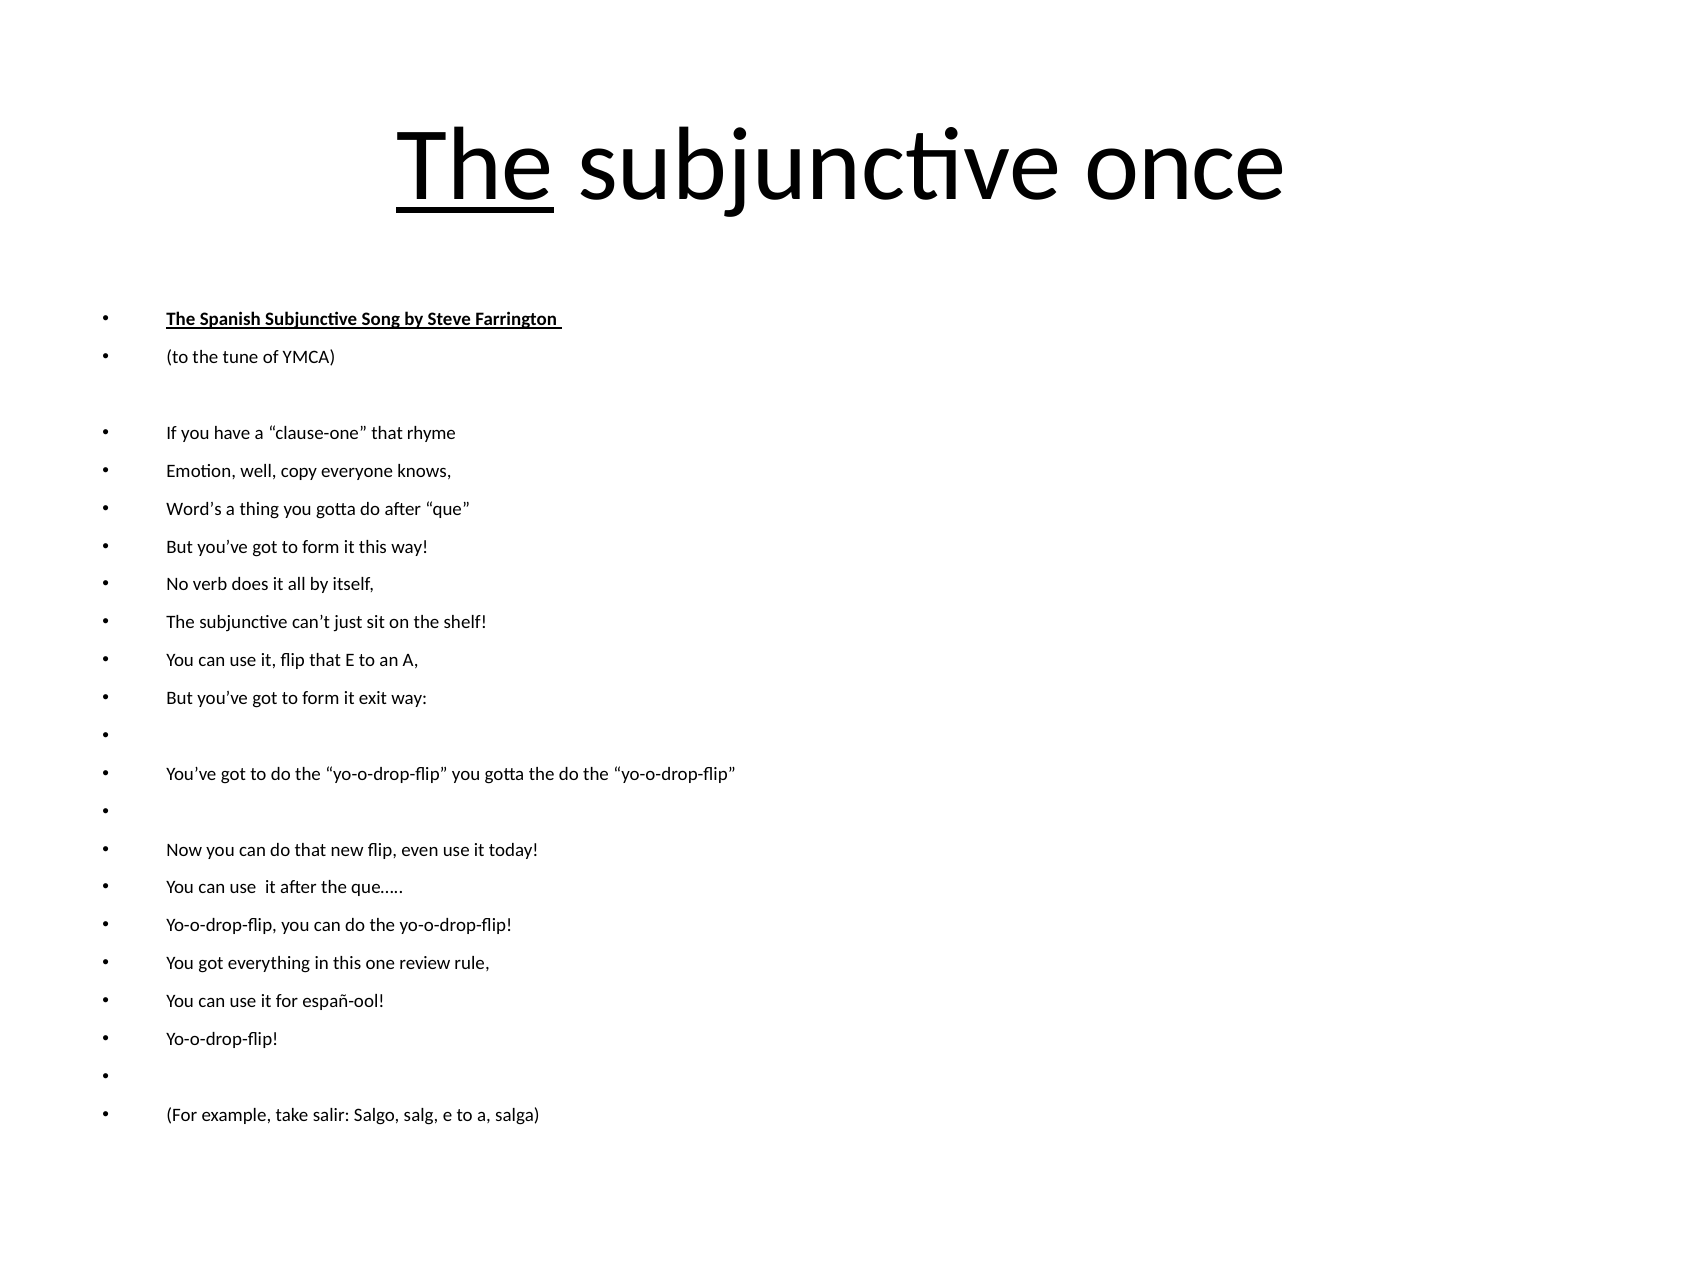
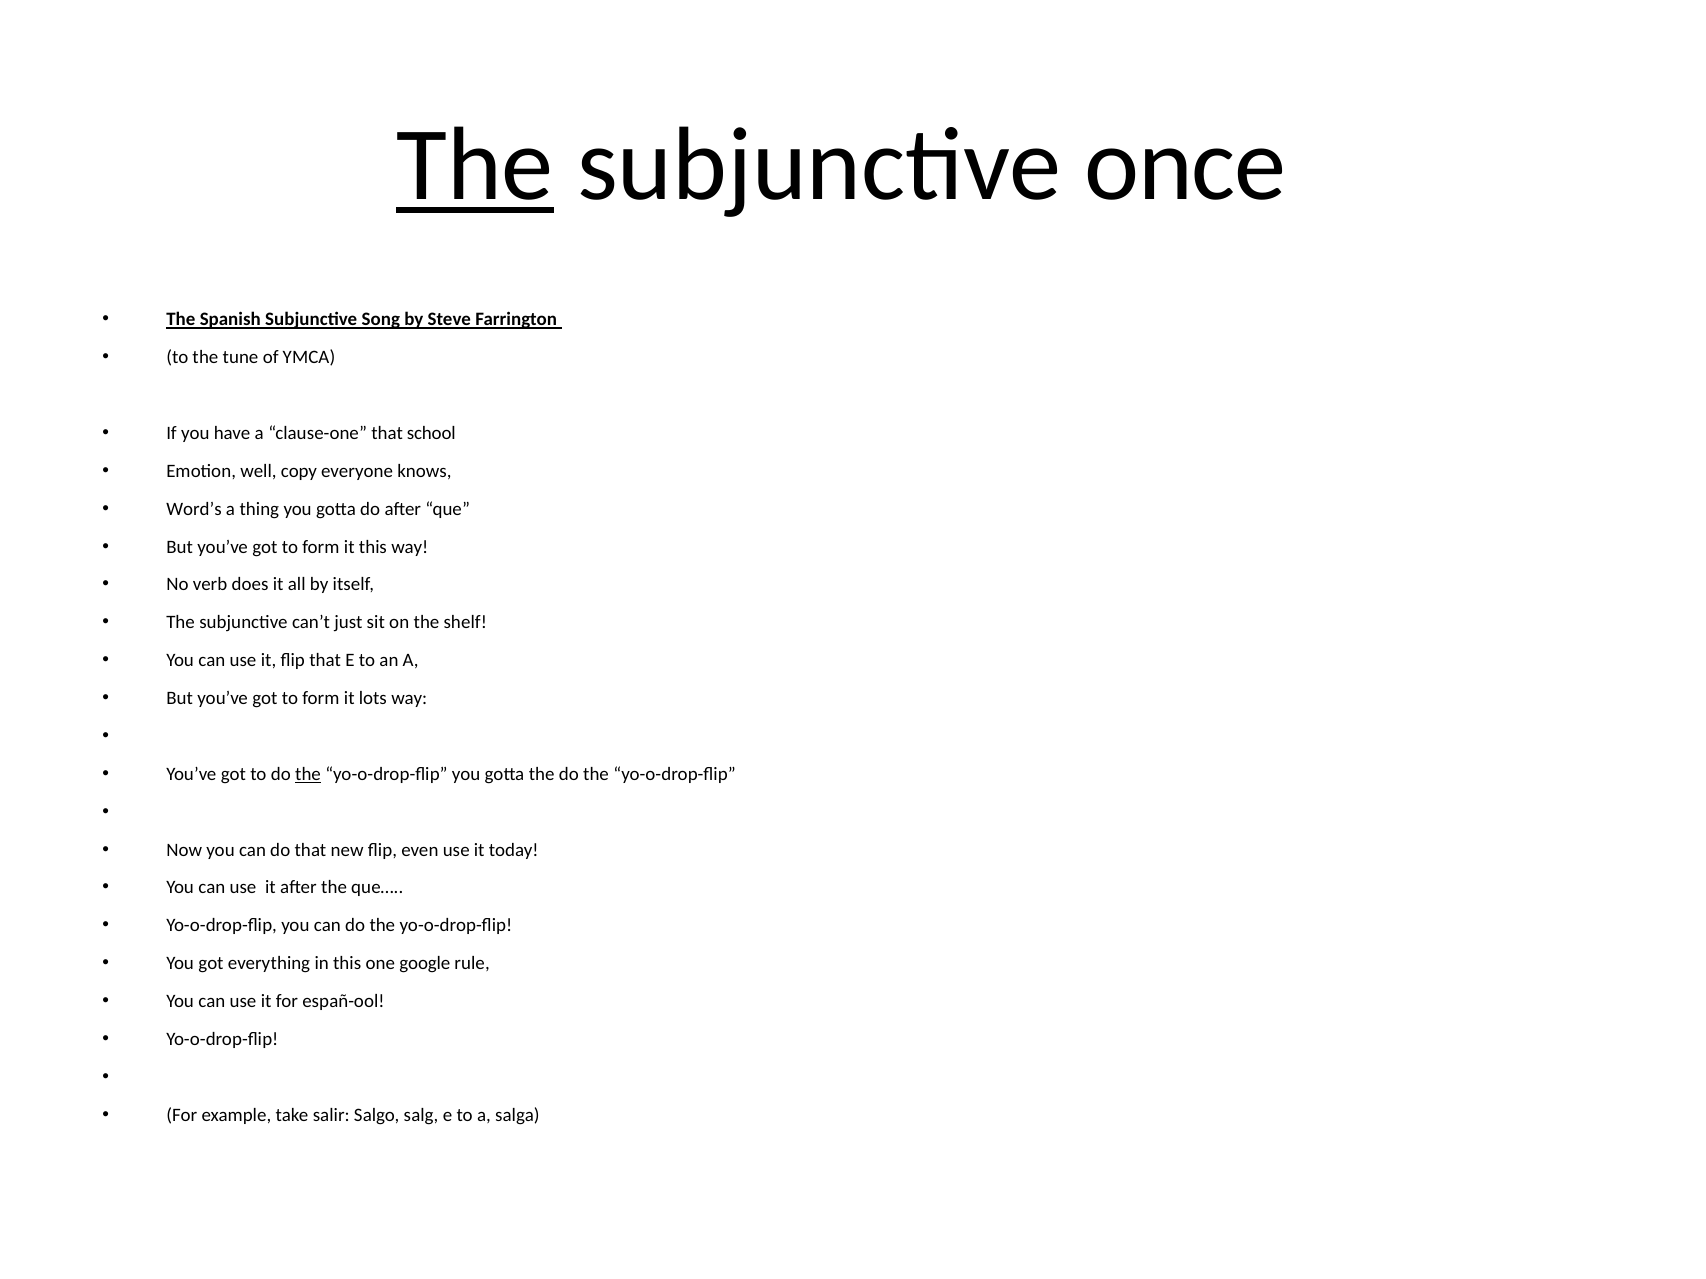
rhyme: rhyme -> school
exit: exit -> lots
the at (308, 774) underline: none -> present
review: review -> google
